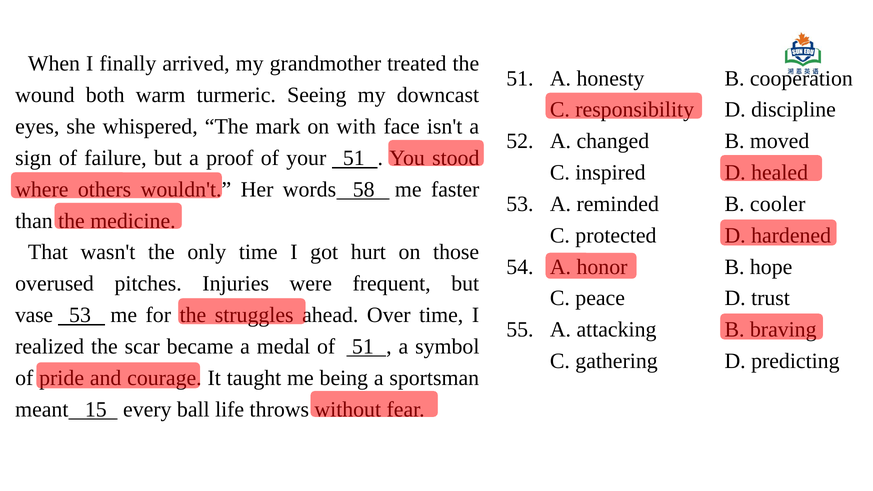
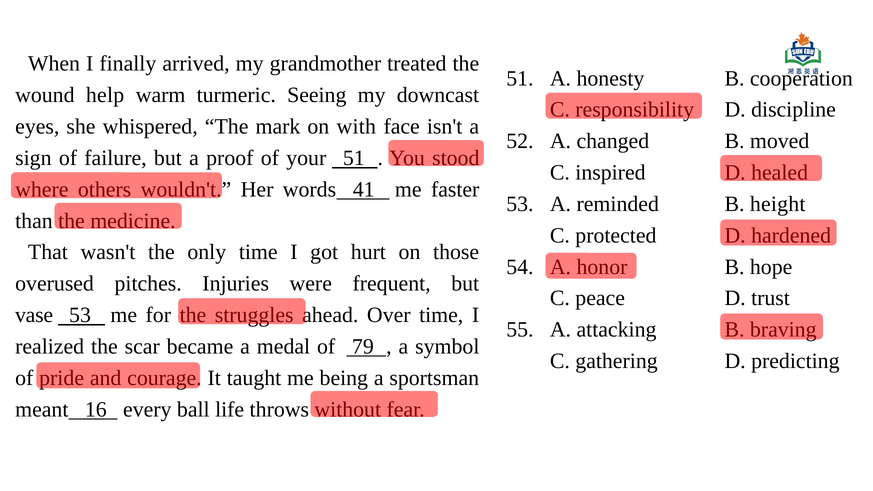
both: both -> help
58: 58 -> 41
cooler: cooler -> height
of 51: 51 -> 79
15: 15 -> 16
